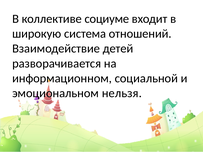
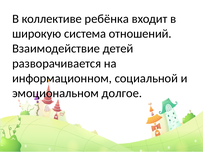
социуме: социуме -> ребёнка
нельзя: нельзя -> долгое
